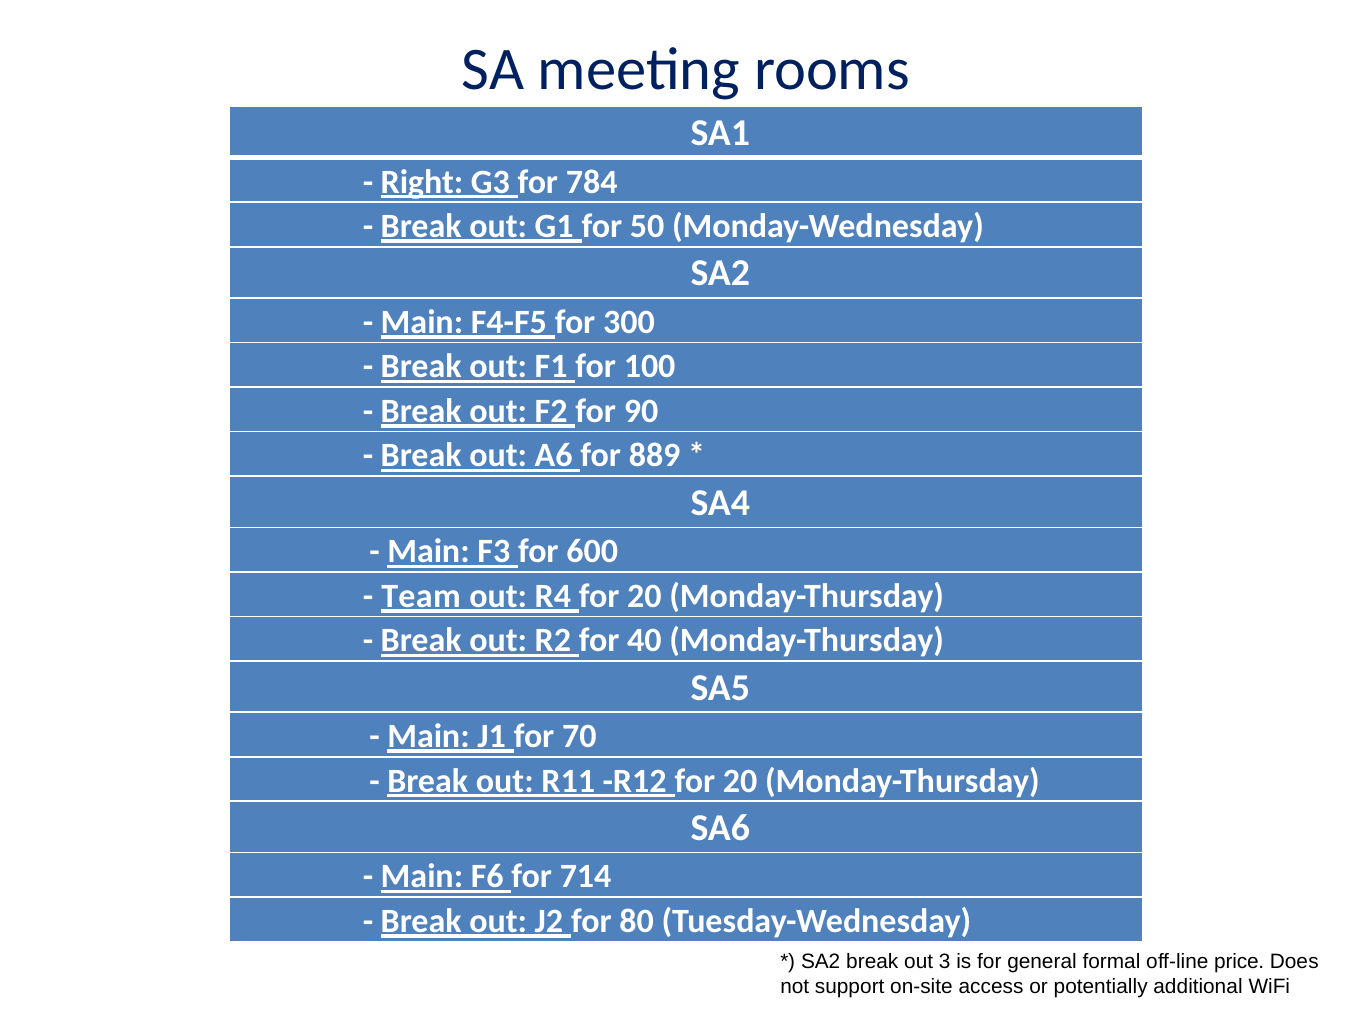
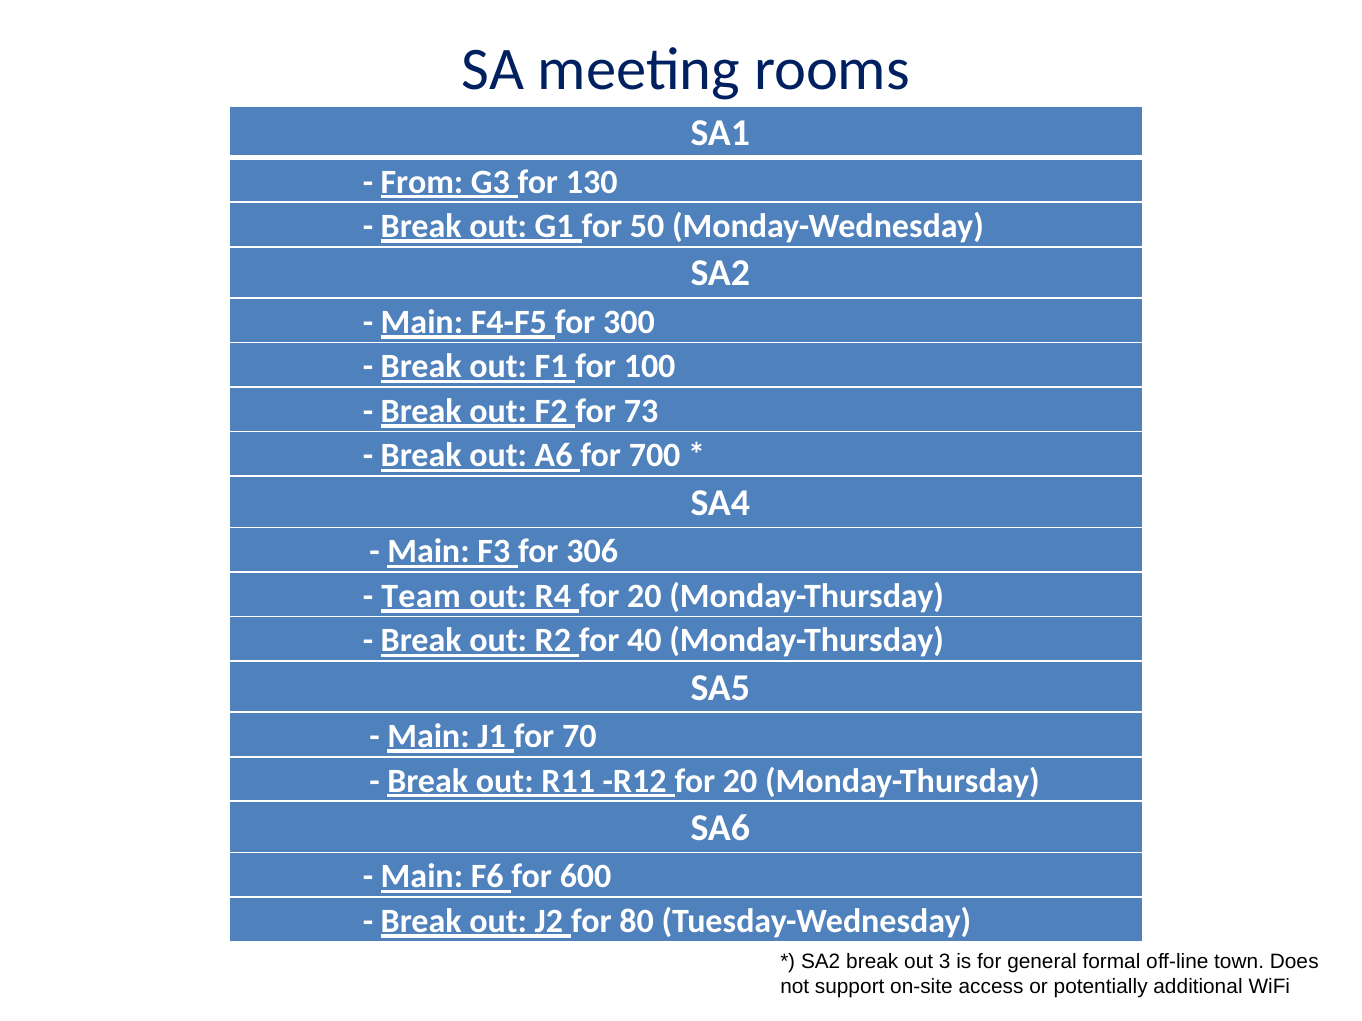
Right: Right -> From
784: 784 -> 130
90: 90 -> 73
889: 889 -> 700
600: 600 -> 306
714: 714 -> 600
price: price -> town
